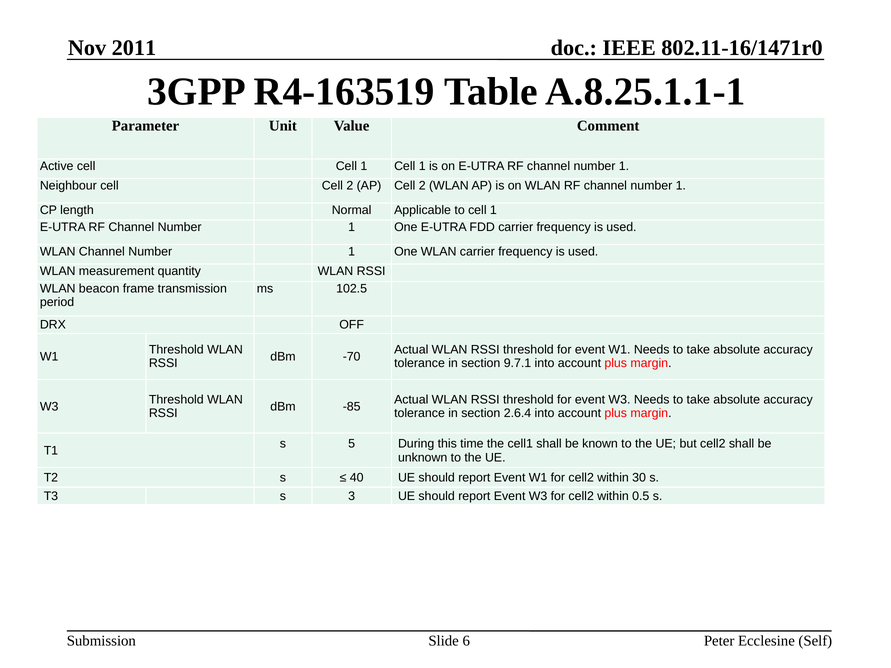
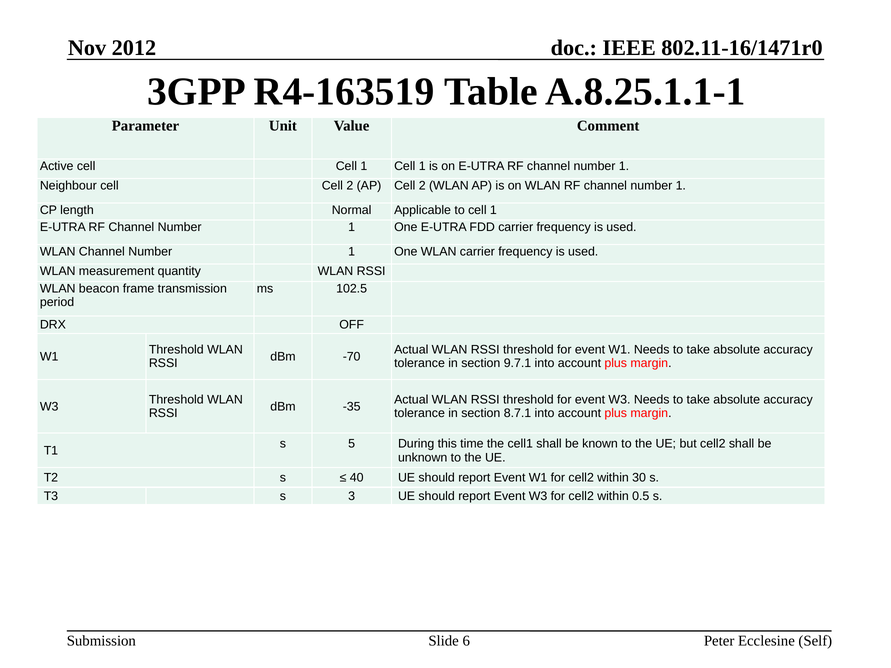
2011: 2011 -> 2012
-85: -85 -> -35
2.6.4: 2.6.4 -> 8.7.1
